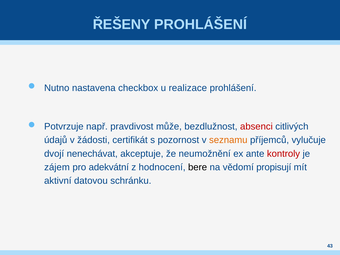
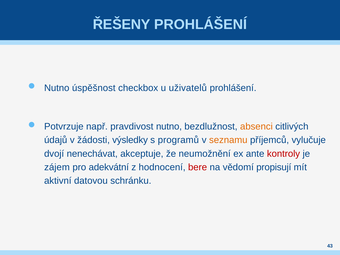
nastavena: nastavena -> úspěšnost
realizace: realizace -> uživatelů
pravdivost může: může -> nutno
absenci colour: red -> orange
certifikát: certifikát -> výsledky
pozornost: pozornost -> programů
bere colour: black -> red
